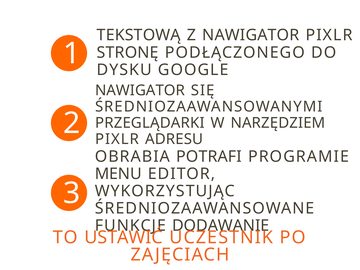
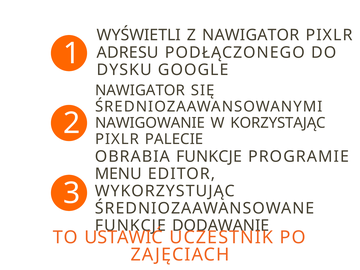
TEKSTOWĄ: TEKSTOWĄ -> WYŚWIETLI
STRONĘ: STRONĘ -> ADRESU
PRZEGLĄDARKI: PRZEGLĄDARKI -> NAWIGOWANIE
NARZĘDZIEM: NARZĘDZIEM -> KORZYSTAJĄC
ADRESU: ADRESU -> PALECIE
OBRABIA POTRAFI: POTRAFI -> FUNKCJE
